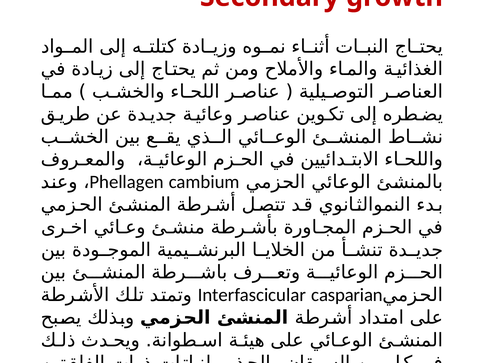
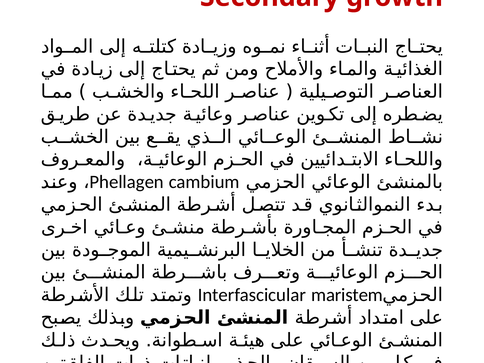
casparian: casparian -> maristem
